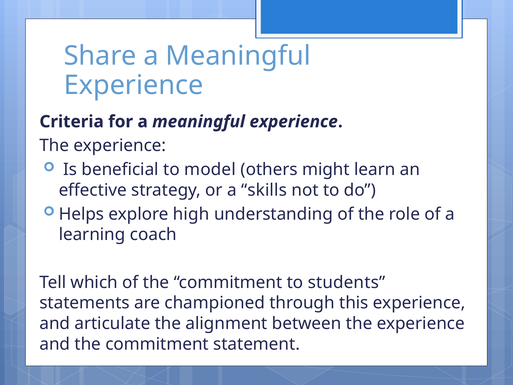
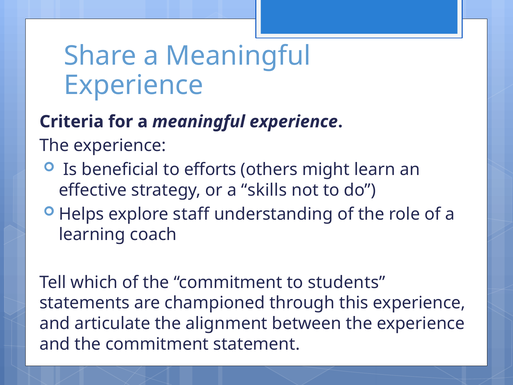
model: model -> efforts
high: high -> staff
